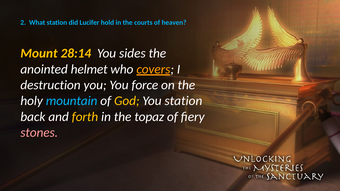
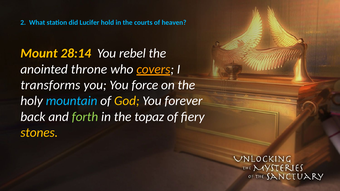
sides: sides -> rebel
helmet: helmet -> throne
destruction: destruction -> transforms
You station: station -> forever
forth colour: yellow -> light green
stones colour: pink -> yellow
